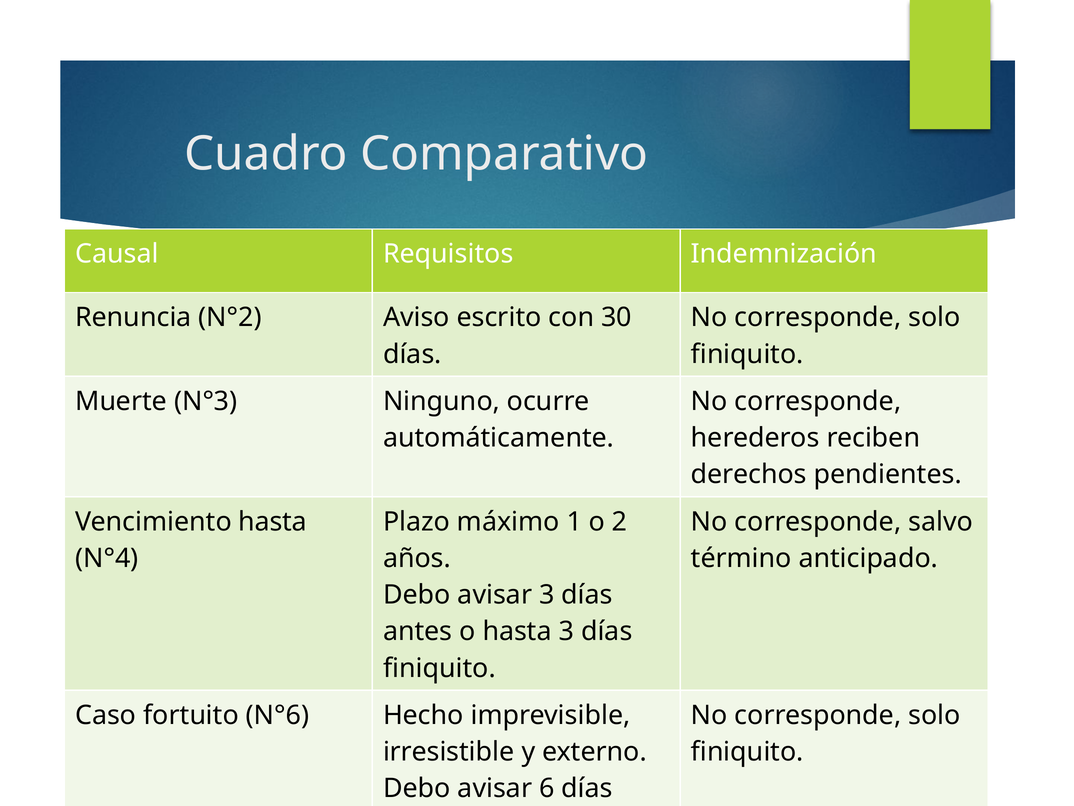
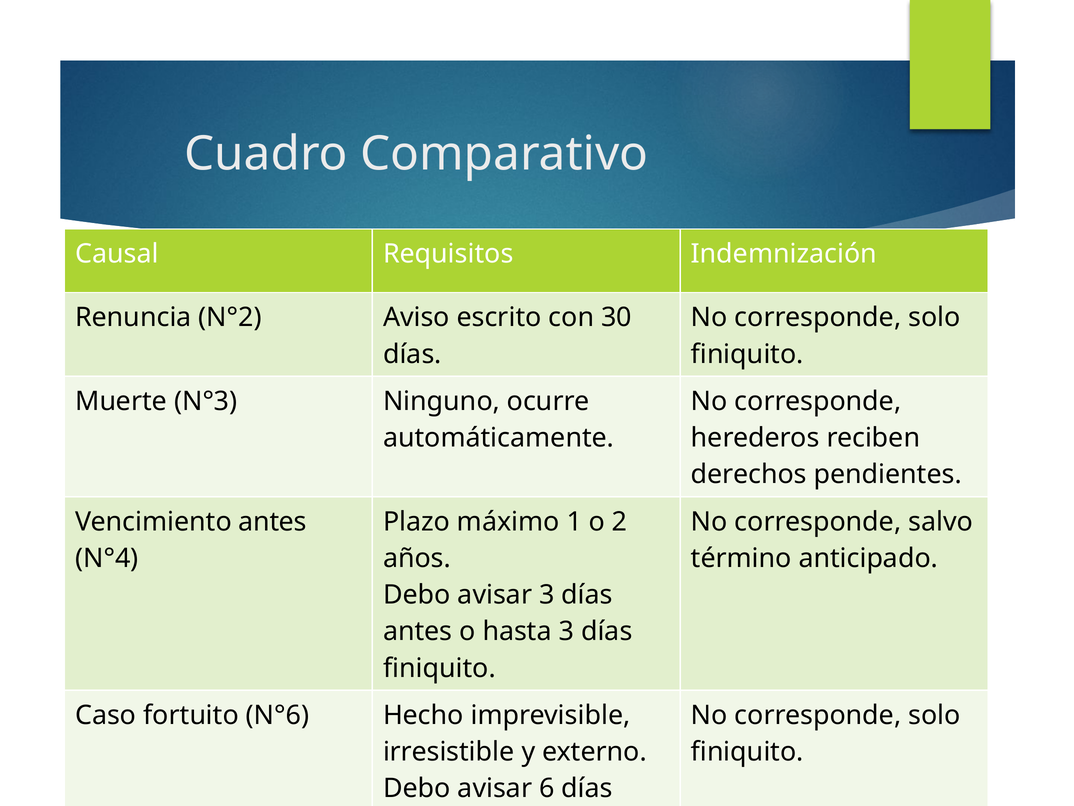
Vencimiento hasta: hasta -> antes
